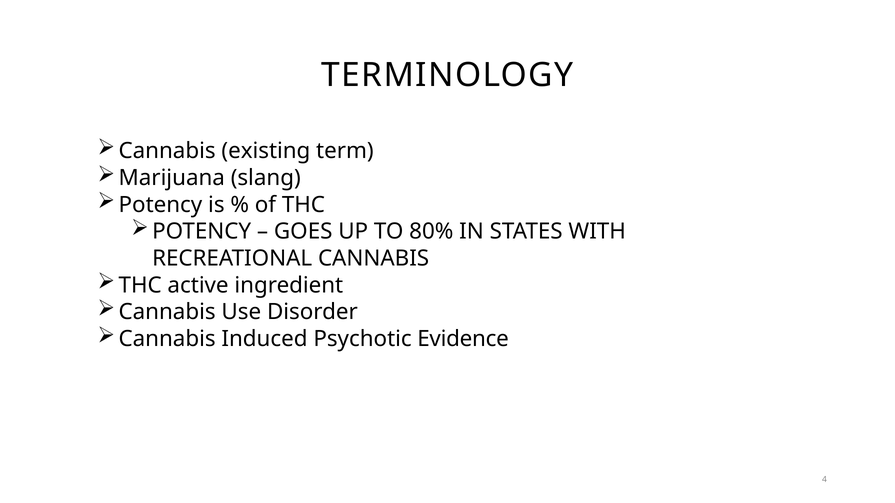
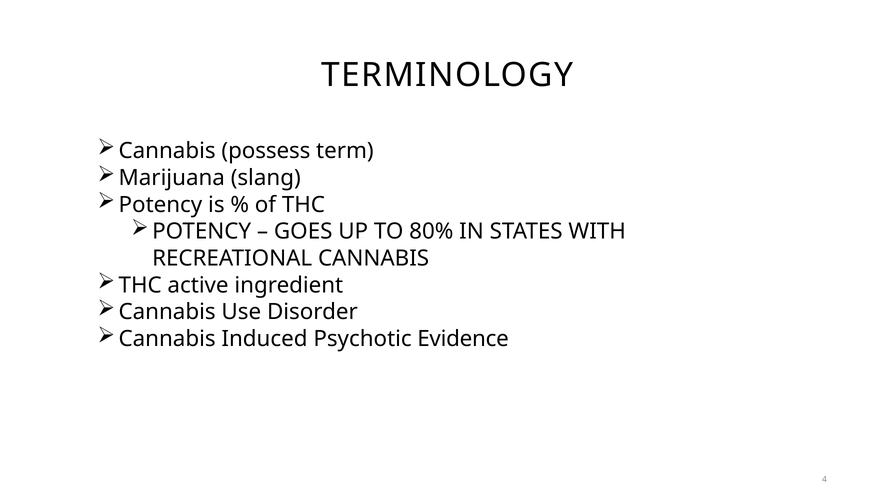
existing: existing -> possess
